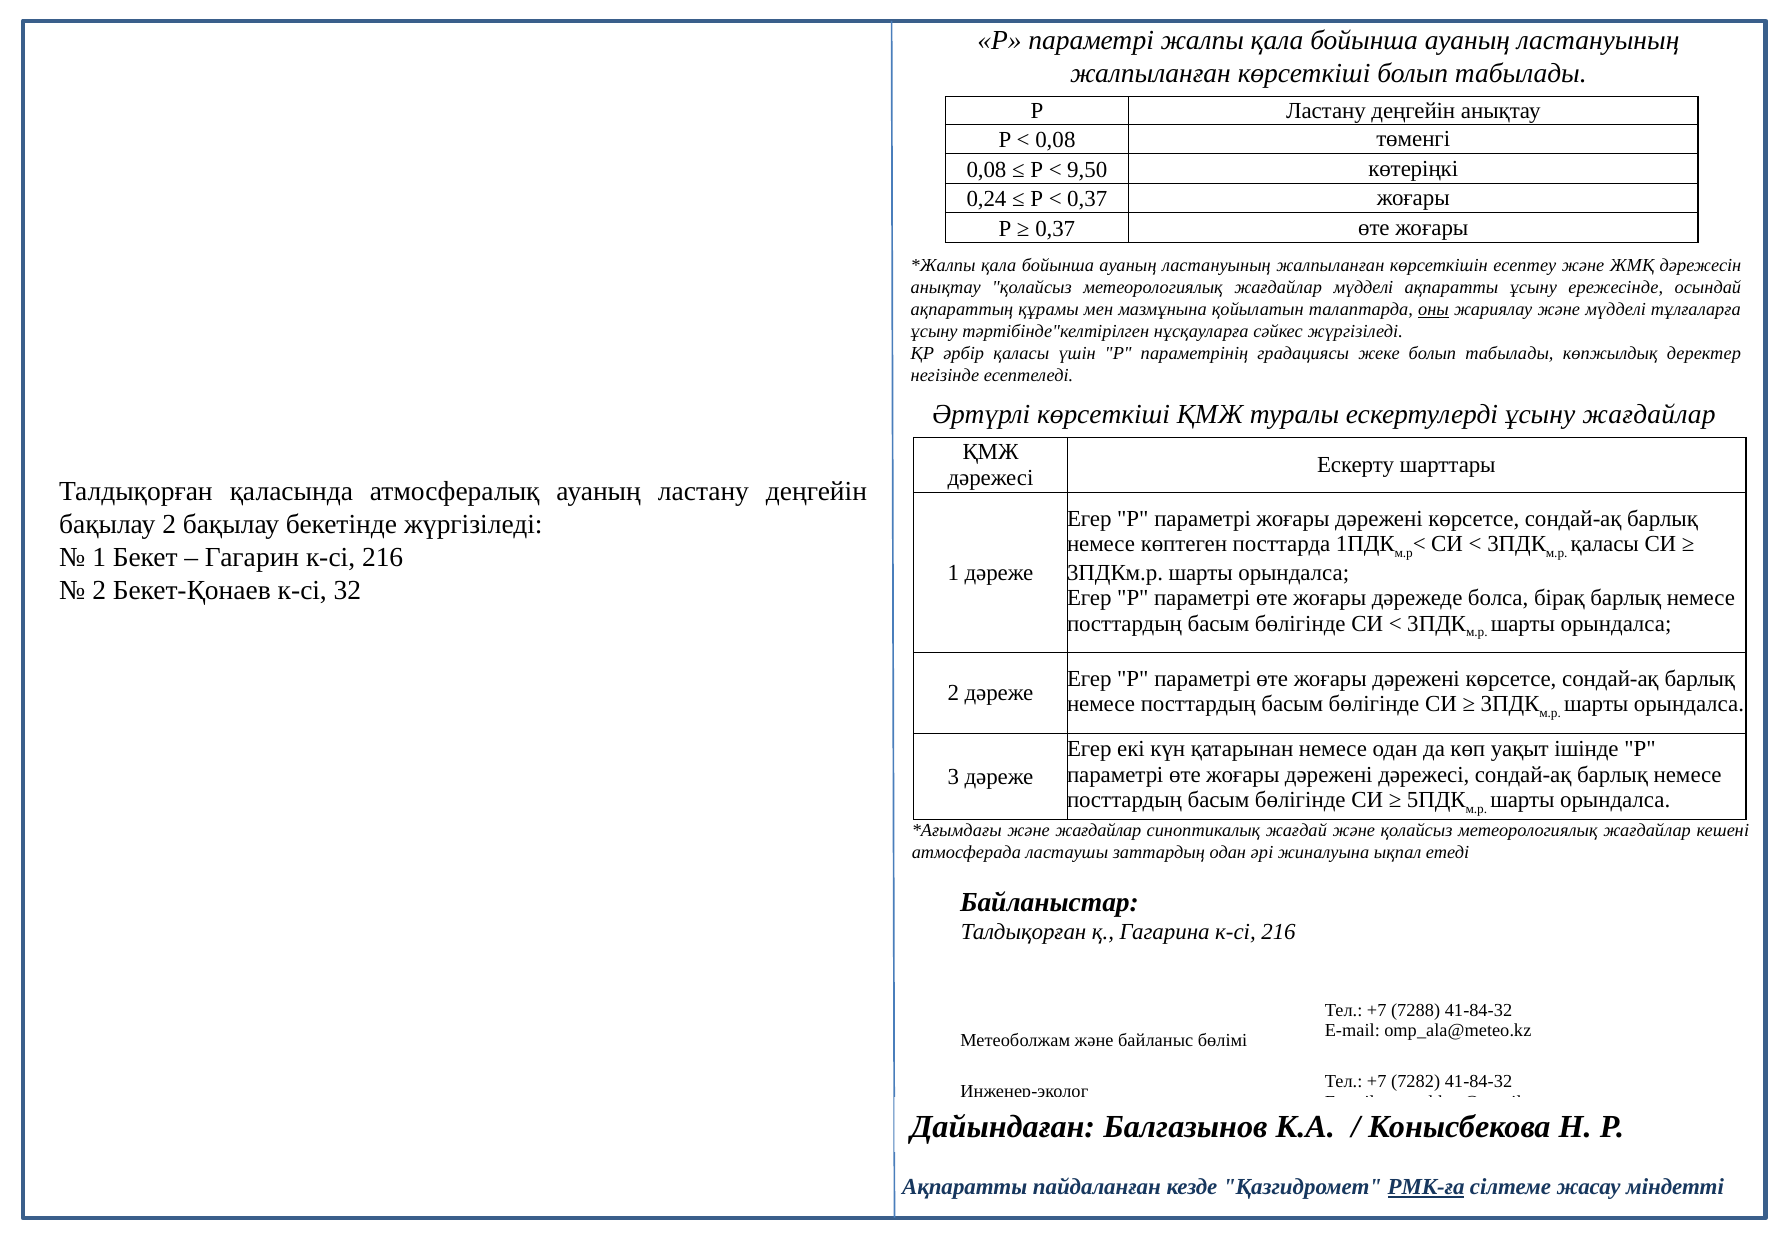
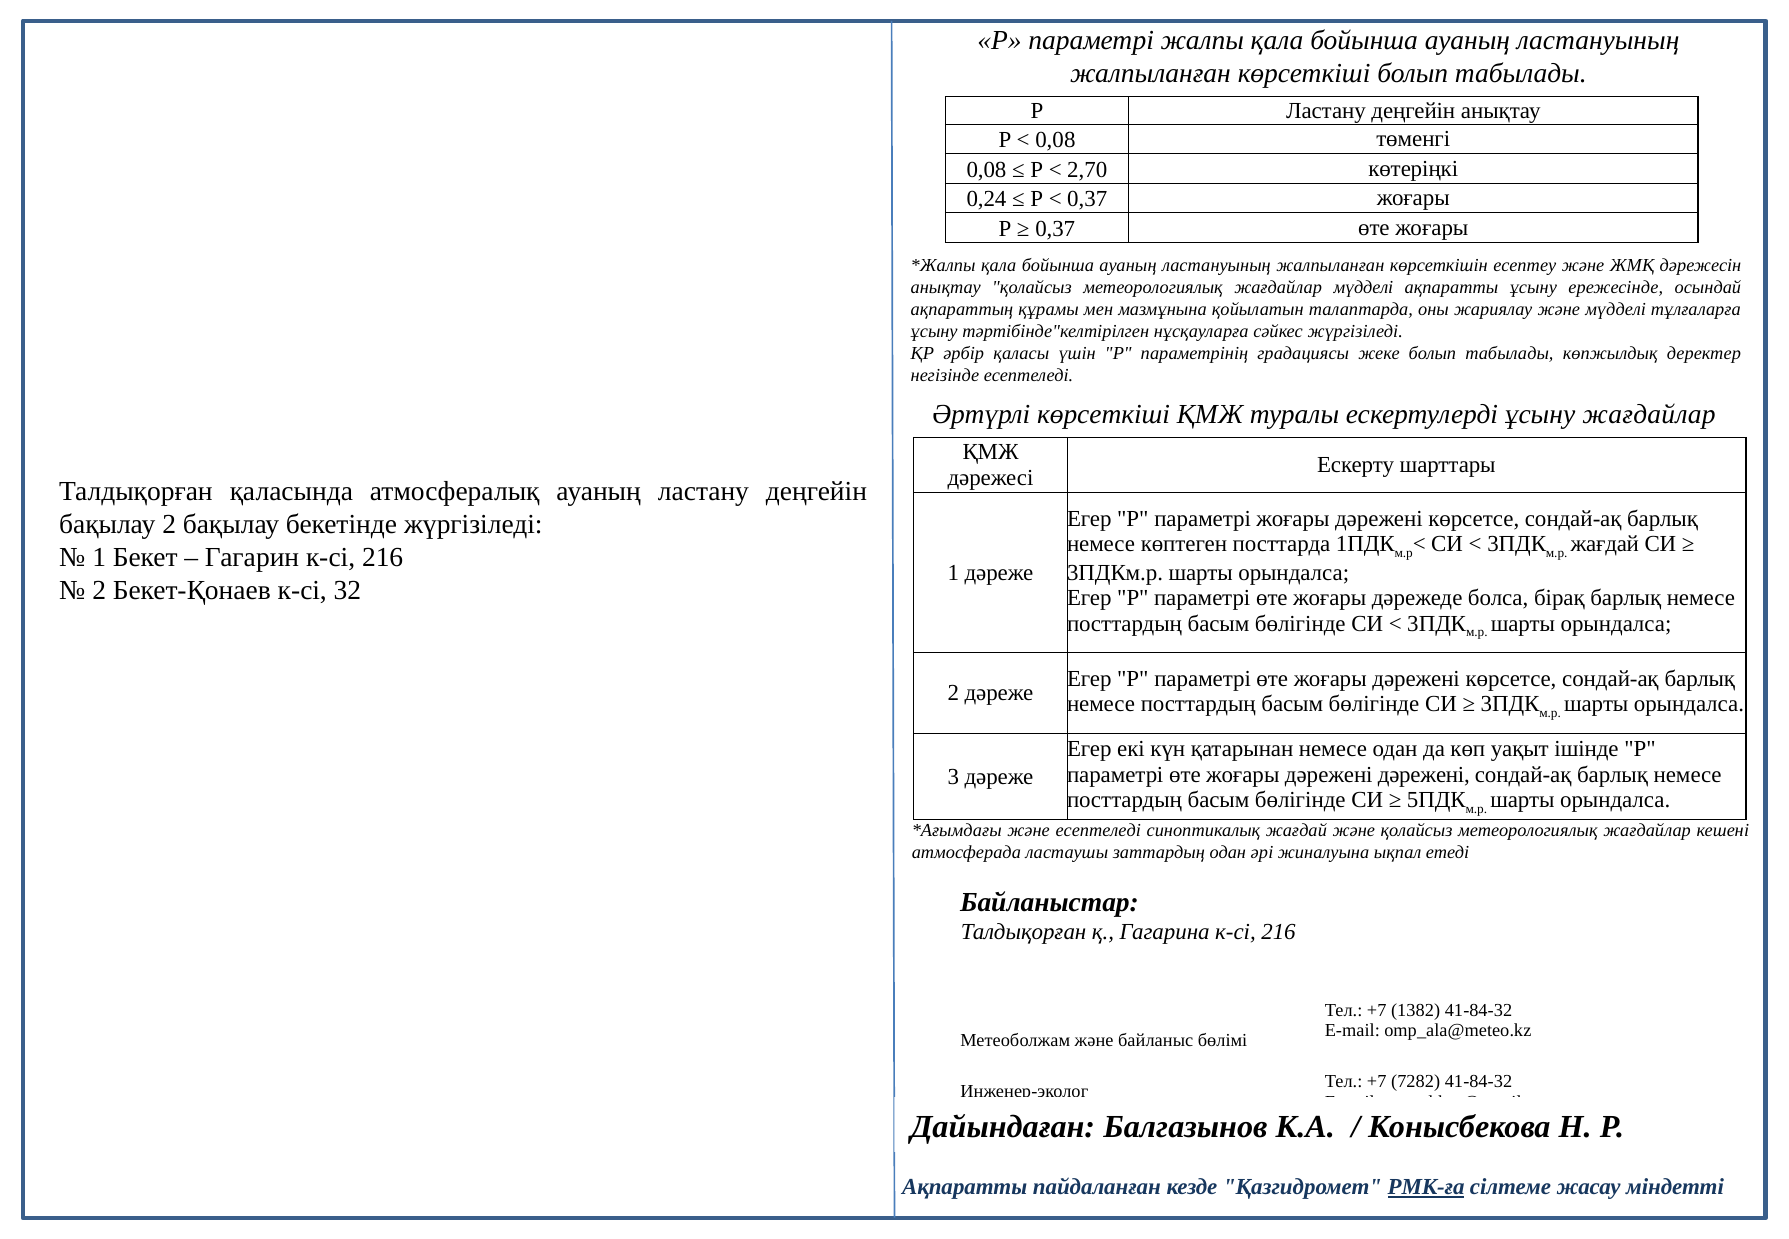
9,50: 9,50 -> 2,70
оны underline: present -> none
қаласы at (1605, 544): қаласы -> жағдай
дәрежені дәрежесі: дәрежесі -> дәрежені
және жағдайлар: жағдайлар -> есептеледі
7288: 7288 -> 1382
